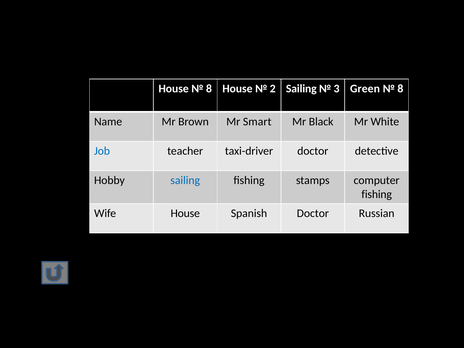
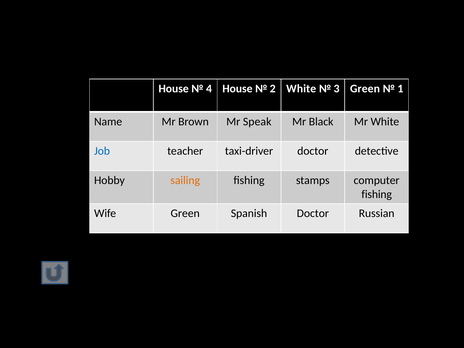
8 at (209, 89): 8 -> 4
2 Sailing: Sailing -> White
8 at (400, 89): 8 -> 1
Smart: Smart -> Speak
sailing at (185, 180) colour: blue -> orange
Wife House: House -> Green
